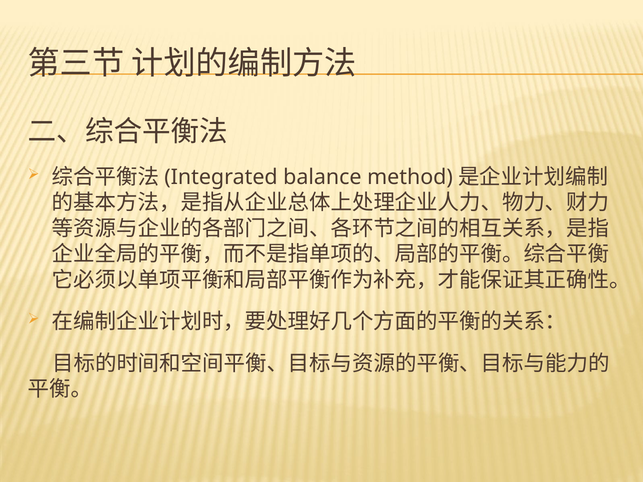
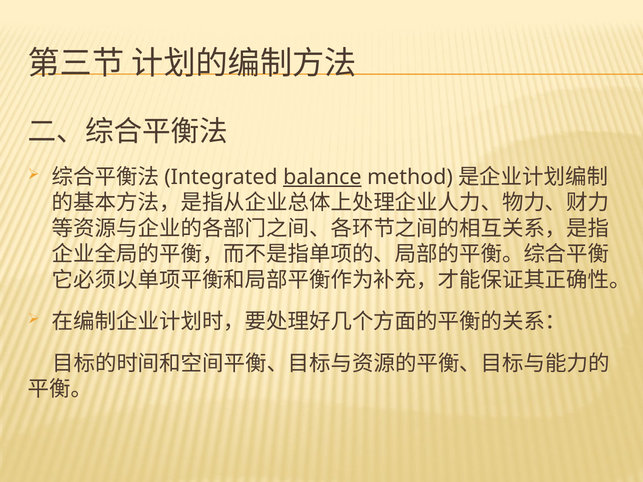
balance underline: none -> present
